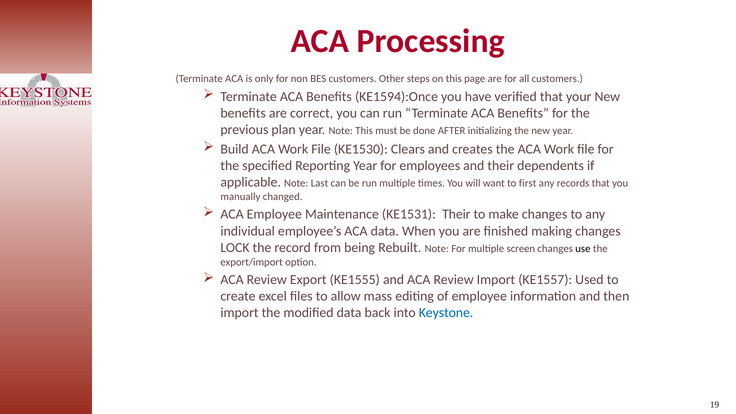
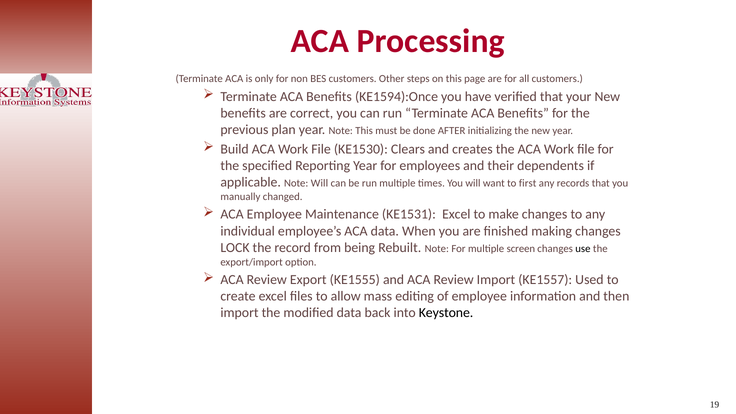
Note Last: Last -> Will
KE1531 Their: Their -> Excel
Keystone colour: blue -> black
